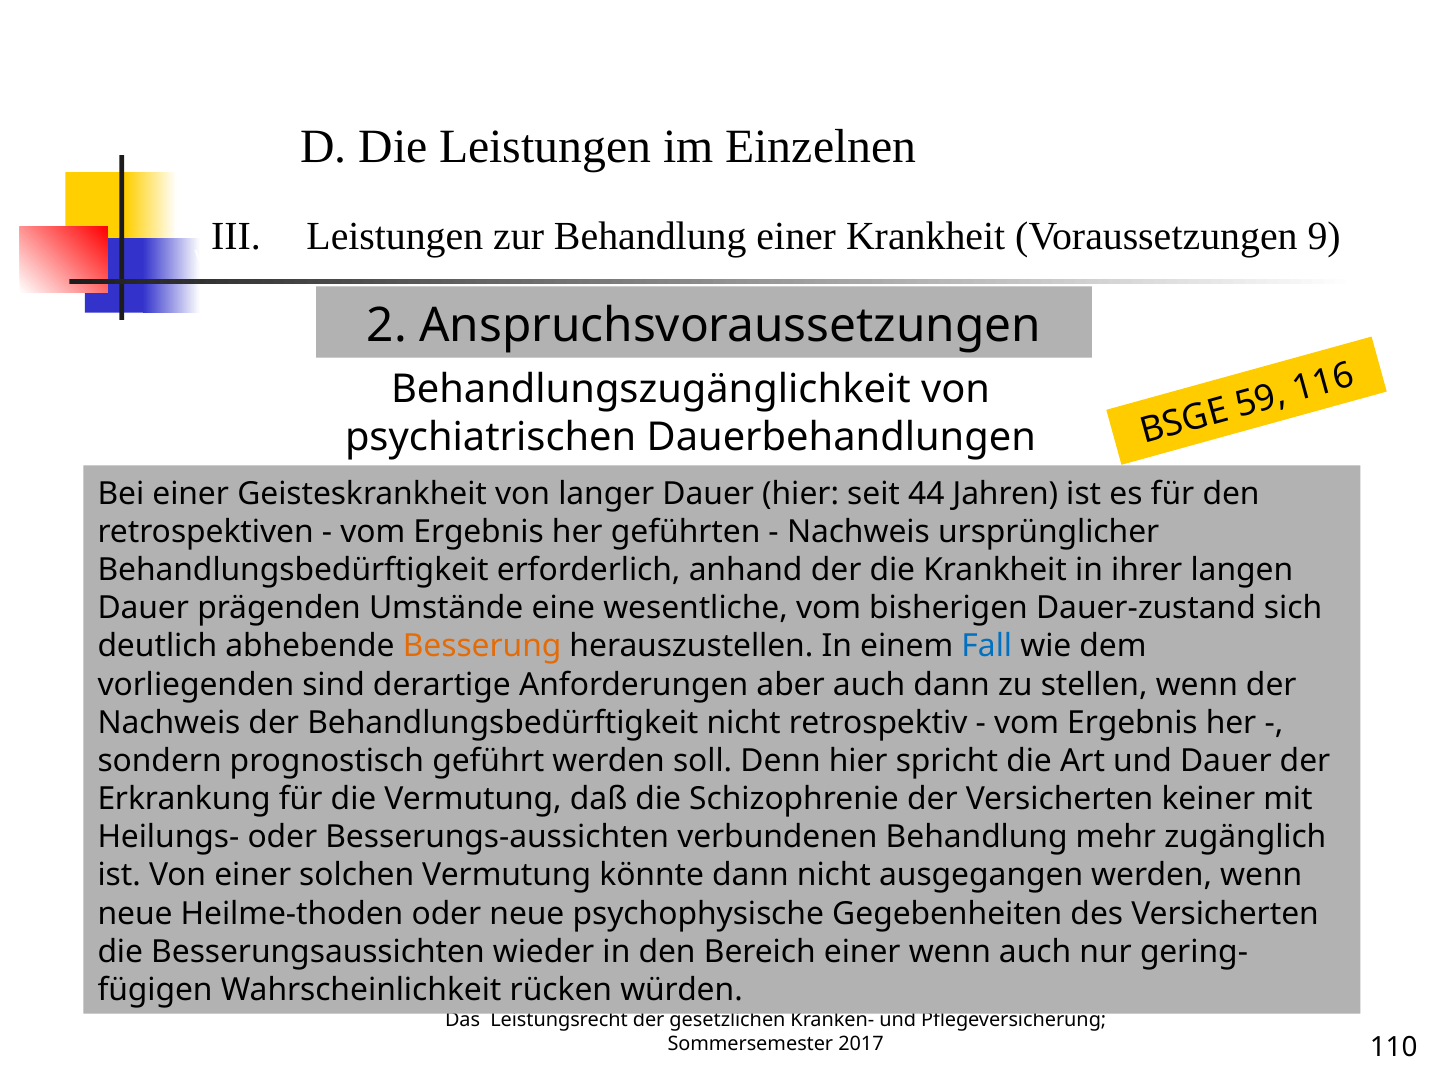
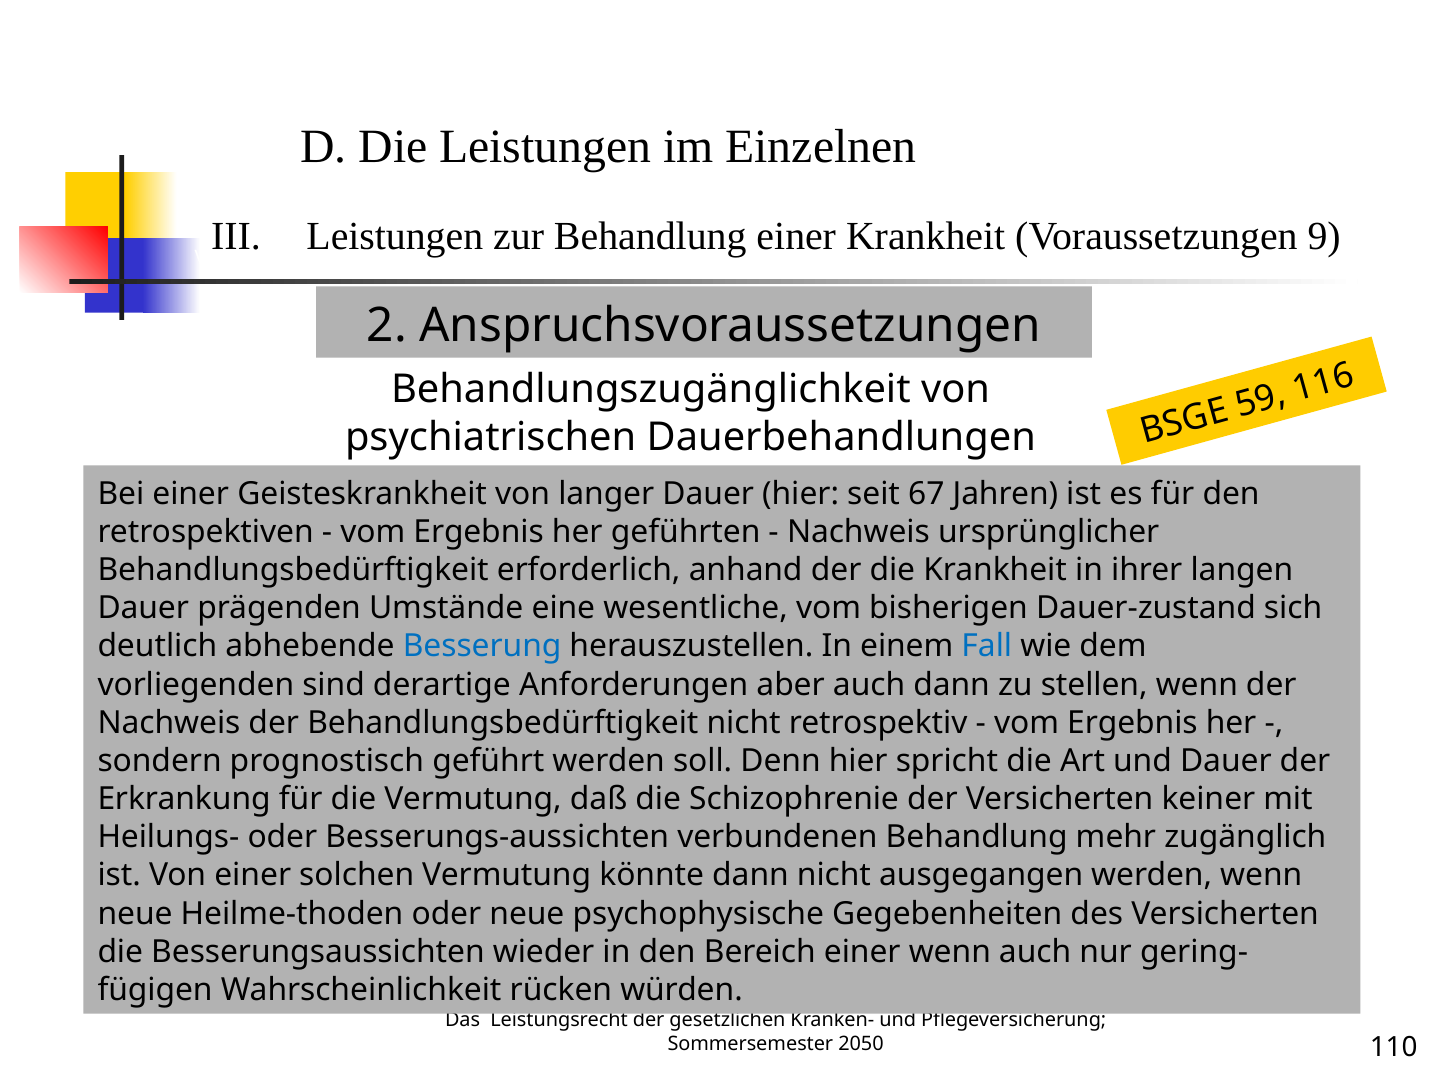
44: 44 -> 67
Besserung colour: orange -> blue
2017: 2017 -> 2050
